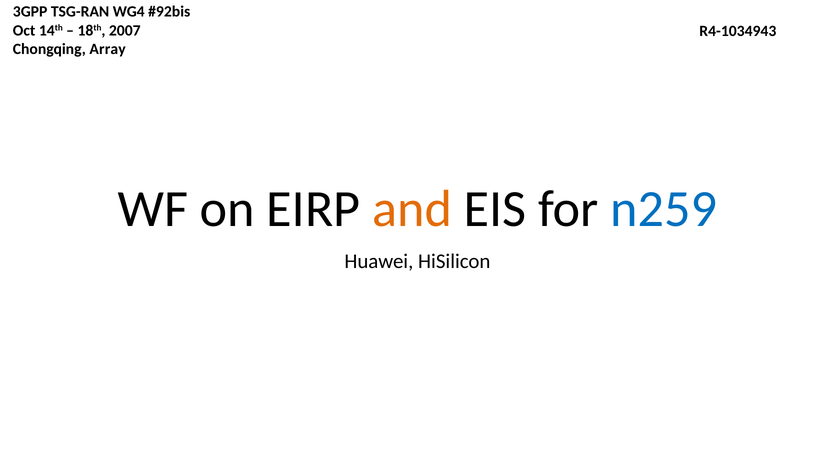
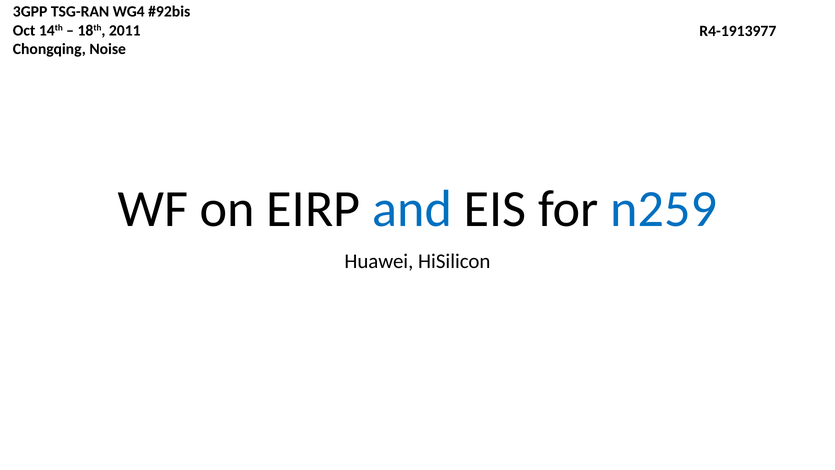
2007: 2007 -> 2011
R4-1034943: R4-1034943 -> R4-1913977
Array: Array -> Noise
and colour: orange -> blue
